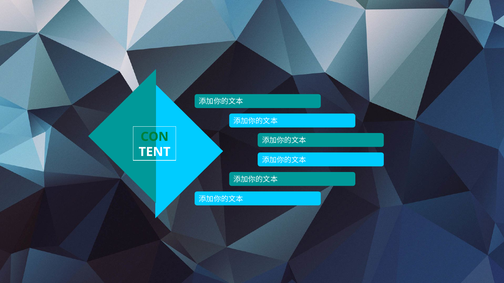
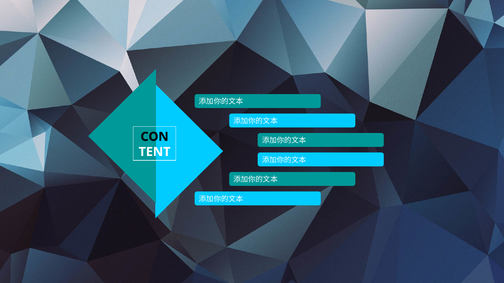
CON colour: green -> black
